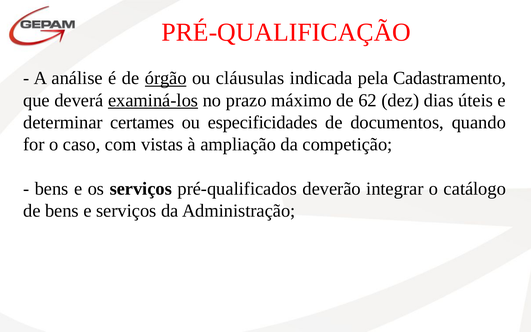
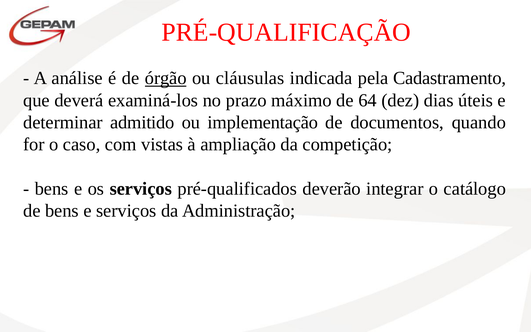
examiná-los underline: present -> none
62: 62 -> 64
certames: certames -> admitido
especificidades: especificidades -> implementação
